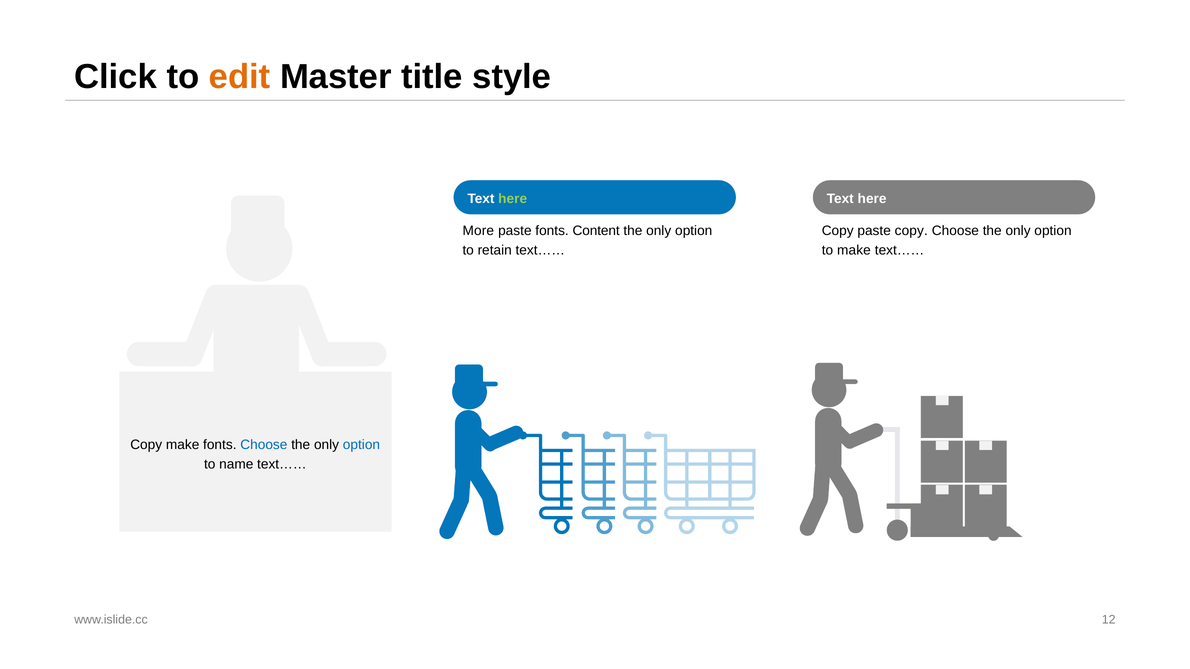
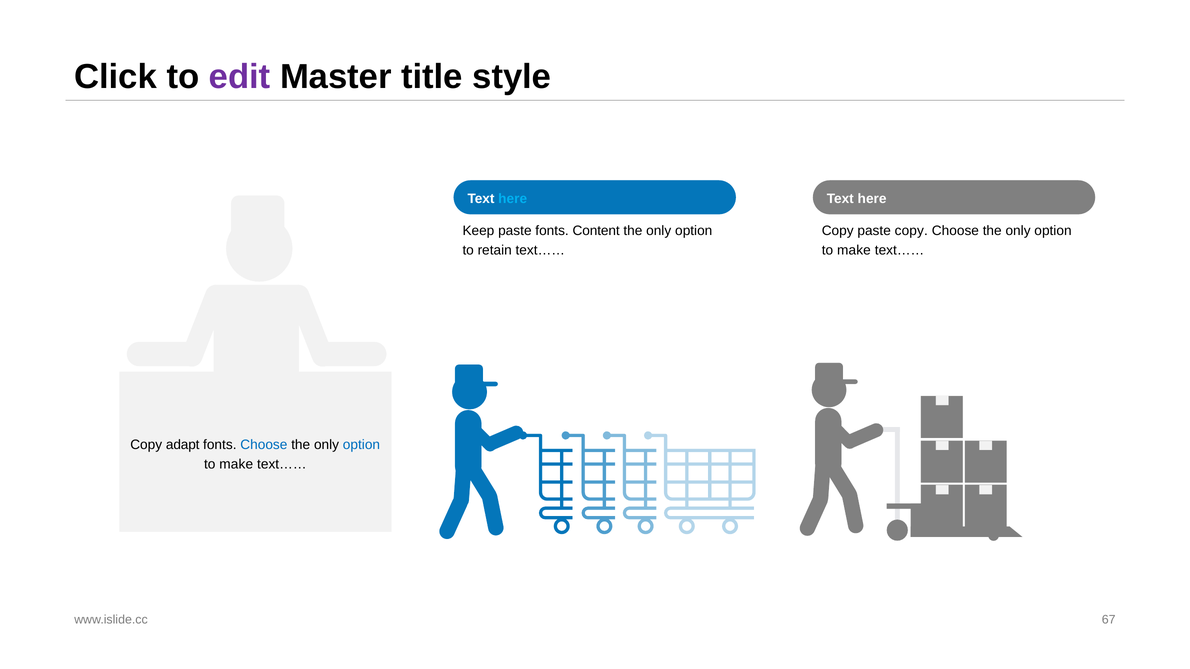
edit colour: orange -> purple
here at (513, 199) colour: light green -> light blue
More: More -> Keep
Copy make: make -> adapt
name at (236, 464): name -> make
12: 12 -> 67
